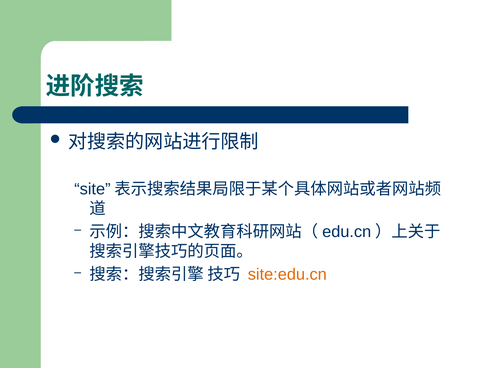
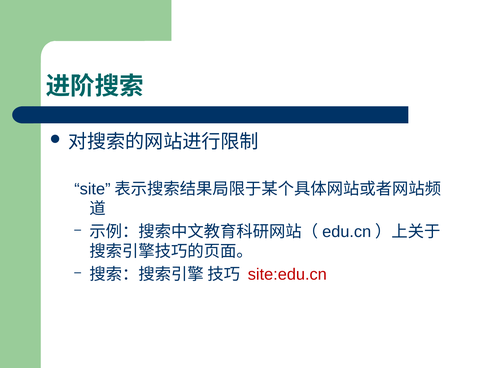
site:edu.cn colour: orange -> red
